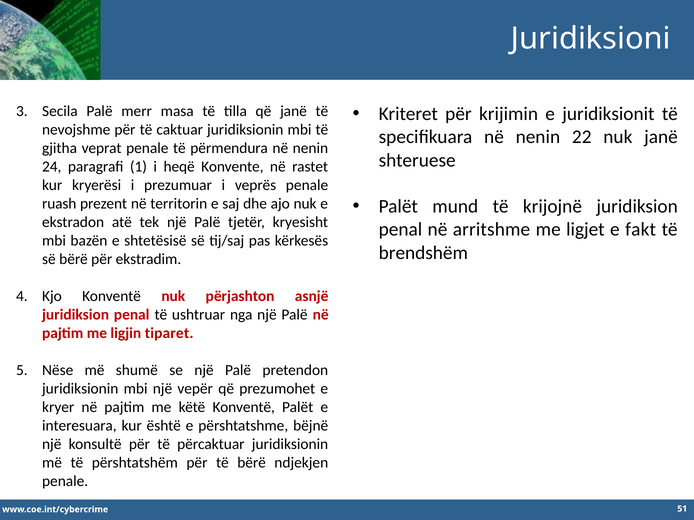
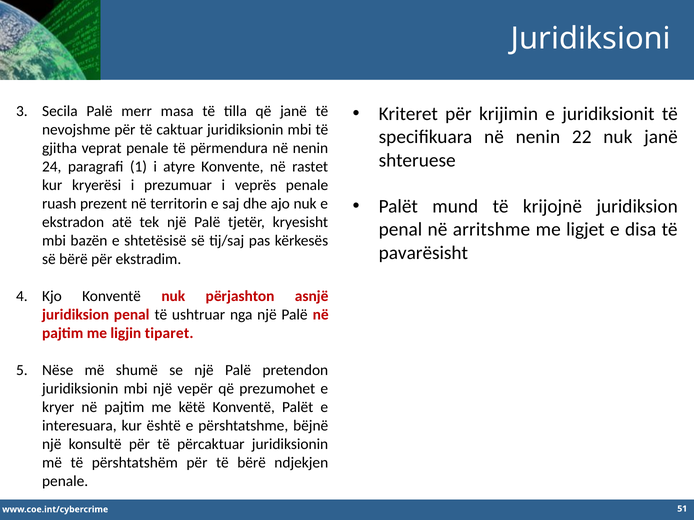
heqë: heqë -> atyre
fakt: fakt -> disa
brendshëm: brendshëm -> pavarësisht
